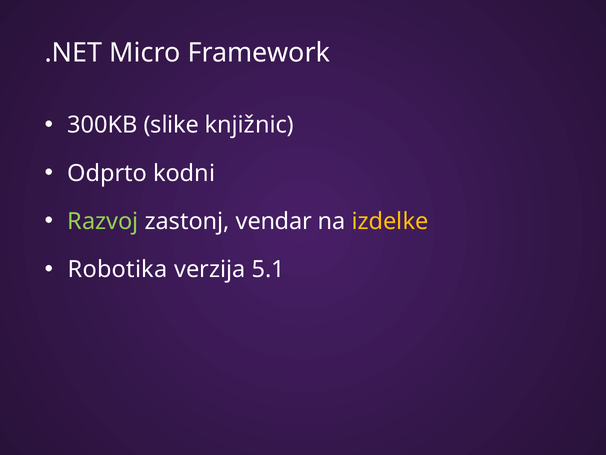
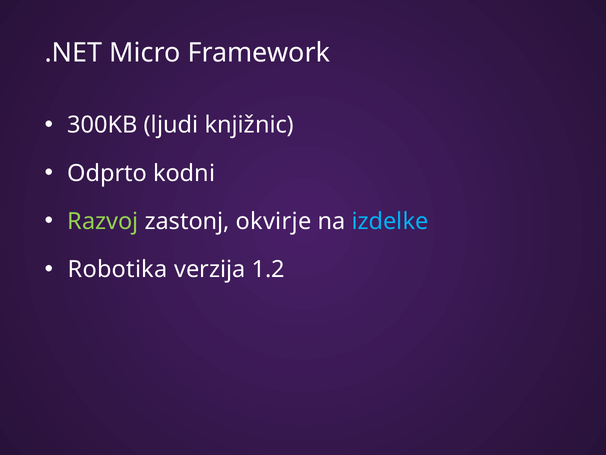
slike: slike -> ljudi
vendar: vendar -> okvirje
izdelke colour: yellow -> light blue
5.1: 5.1 -> 1.2
